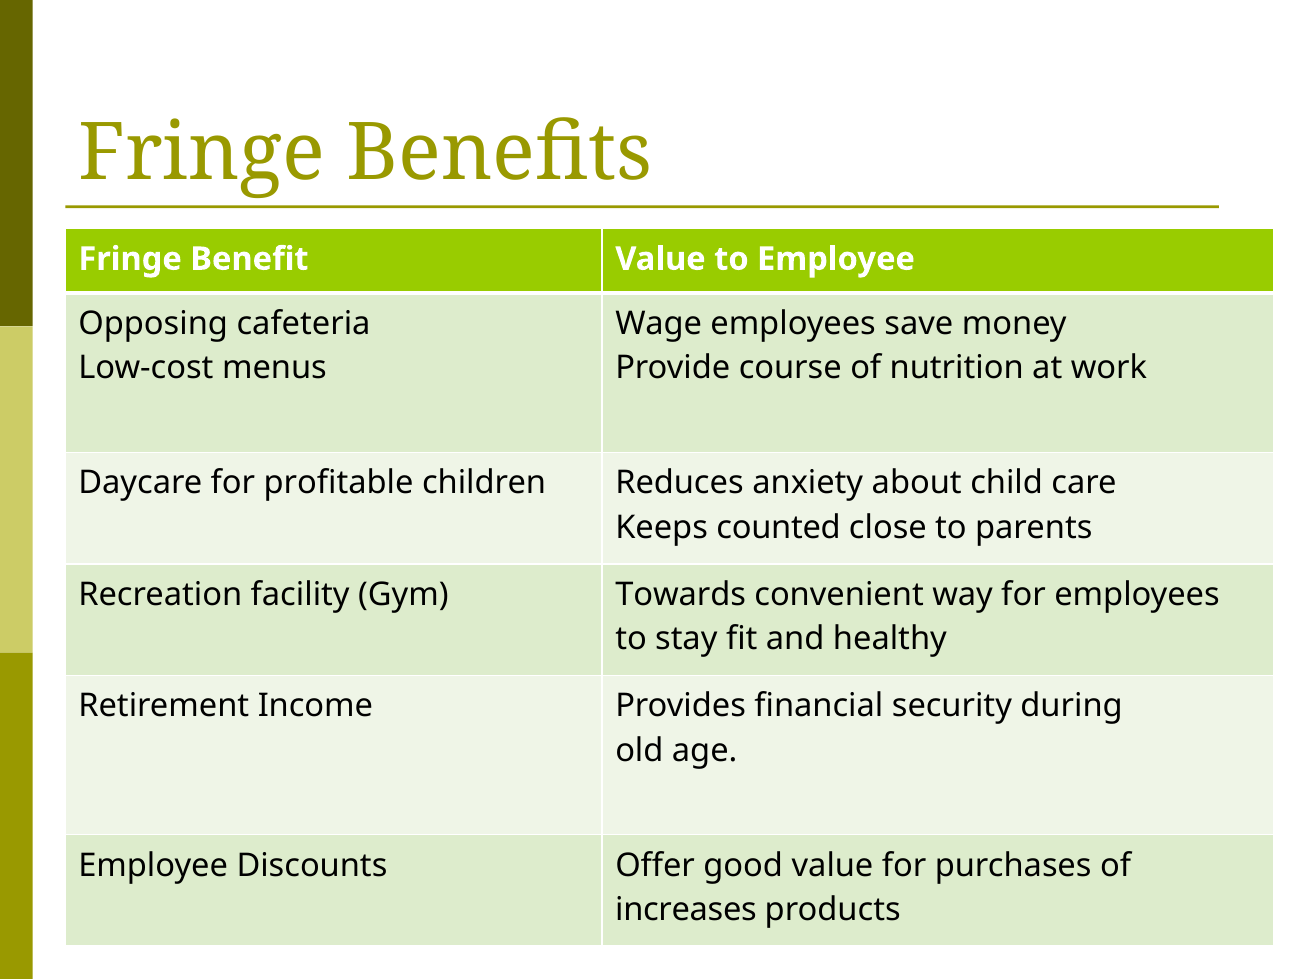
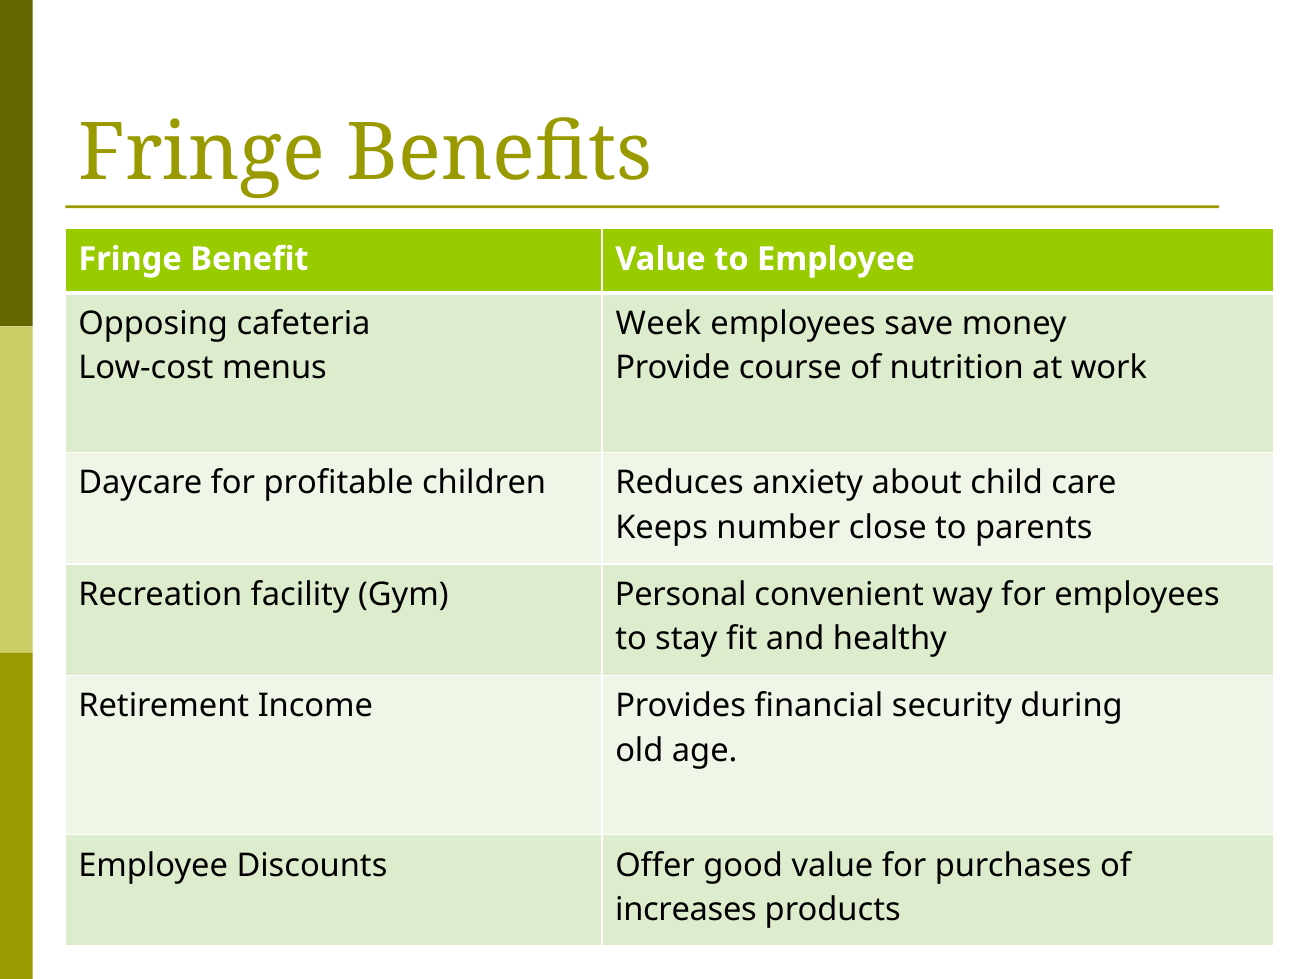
Wage: Wage -> Week
counted: counted -> number
Towards: Towards -> Personal
